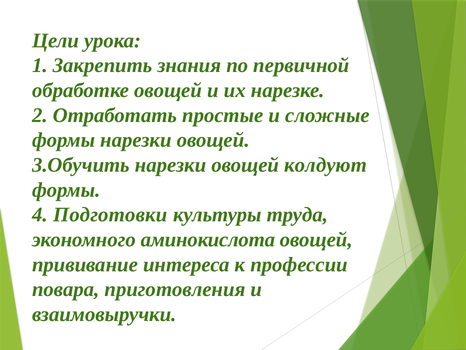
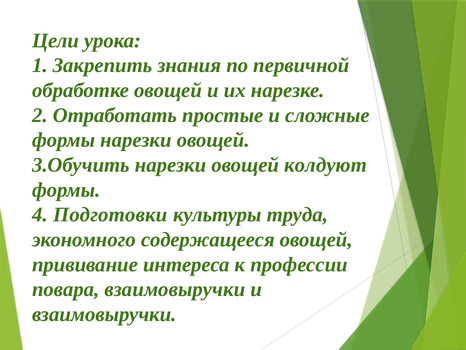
аминокислота: аминокислота -> содержащееся
повара приготовления: приготовления -> взаимовыручки
